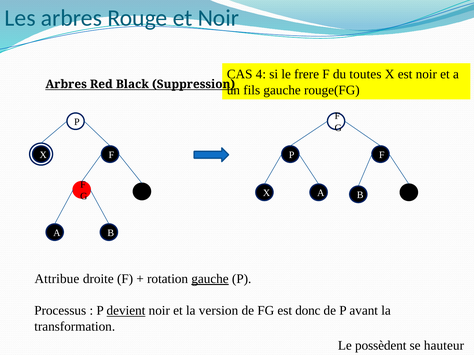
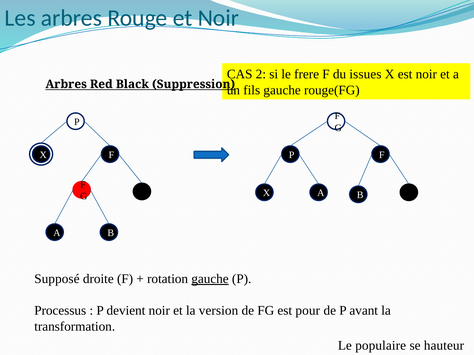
4: 4 -> 2
toutes: toutes -> issues
Attribue: Attribue -> Supposé
devient underline: present -> none
donc: donc -> pour
possèdent: possèdent -> populaire
